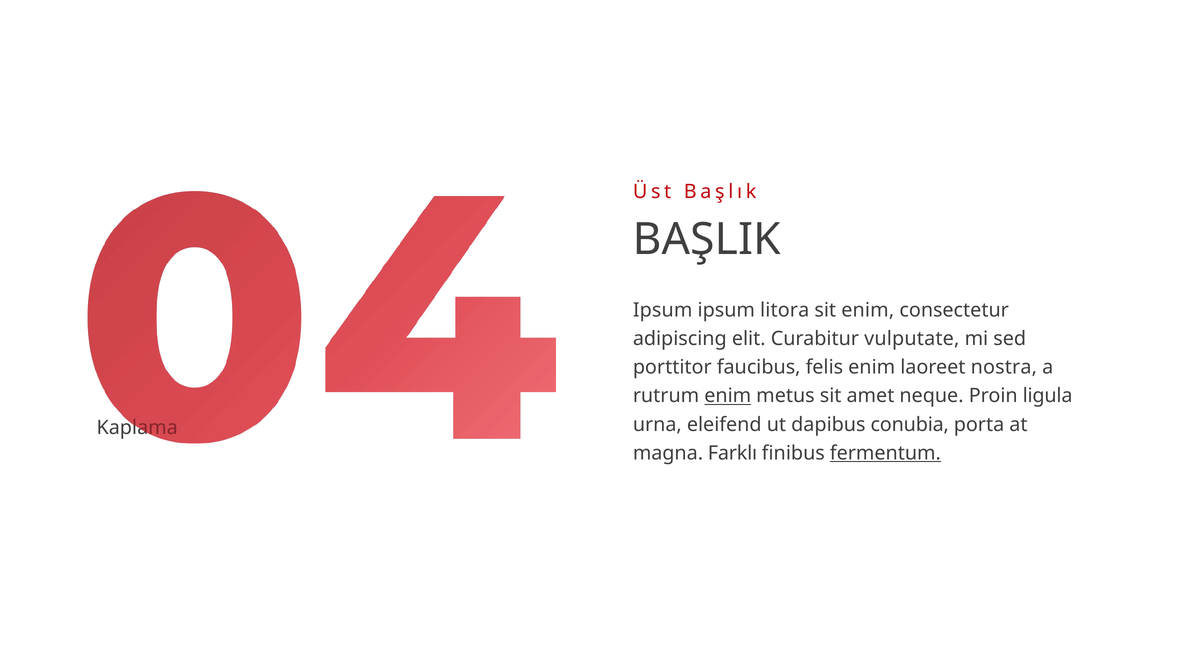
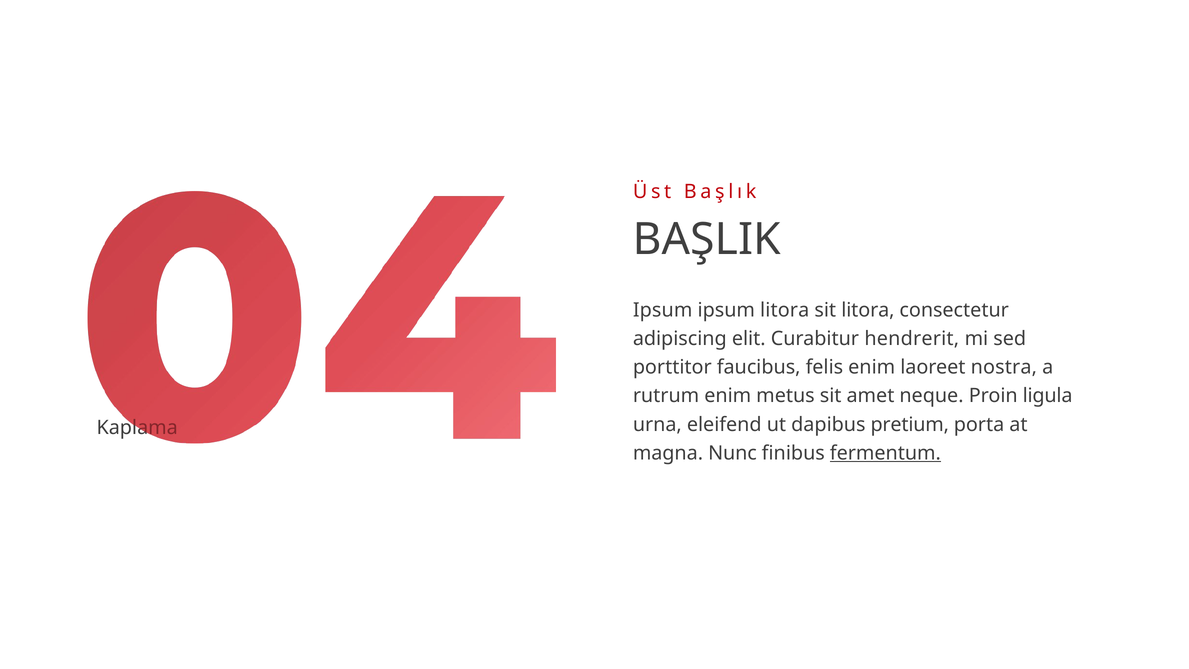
sit enim: enim -> litora
vulputate: vulputate -> hendrerit
enim at (728, 396) underline: present -> none
conubia: conubia -> pretium
Farklı: Farklı -> Nunc
